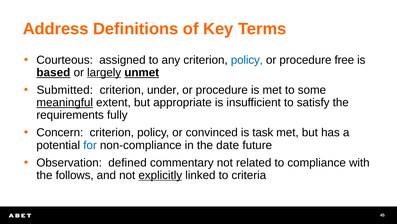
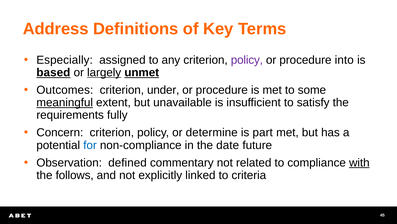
Courteous: Courteous -> Especially
policy at (247, 60) colour: blue -> purple
free: free -> into
Submitted: Submitted -> Outcomes
appropriate: appropriate -> unavailable
convinced: convinced -> determine
task: task -> part
with underline: none -> present
explicitly underline: present -> none
